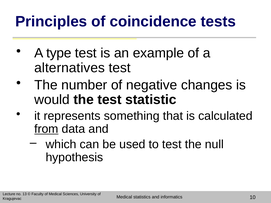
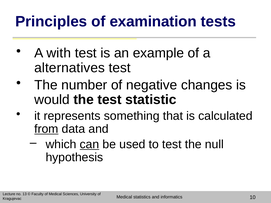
coincidence: coincidence -> examination
type: type -> with
can underline: none -> present
